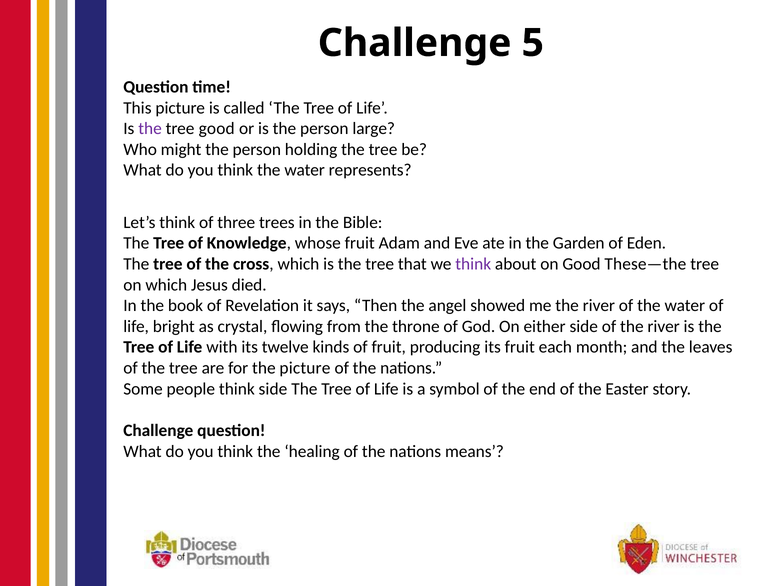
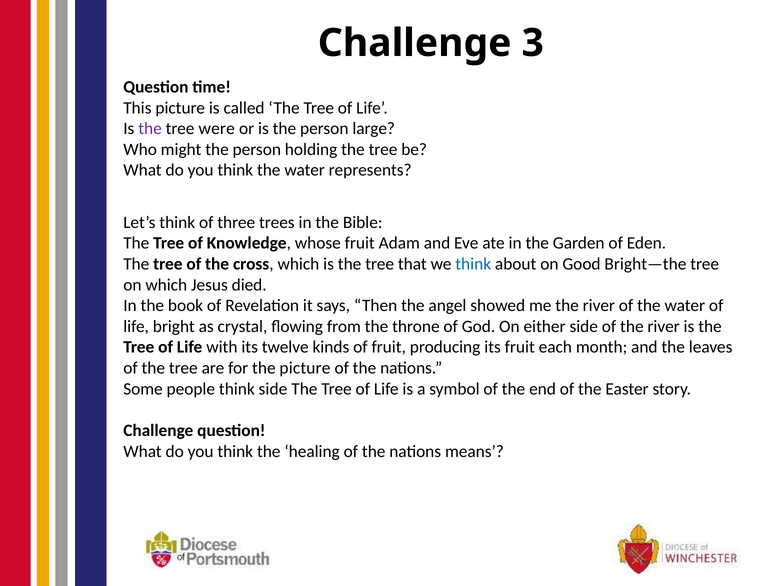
5: 5 -> 3
tree good: good -> were
think at (473, 264) colour: purple -> blue
These—the: These—the -> Bright—the
